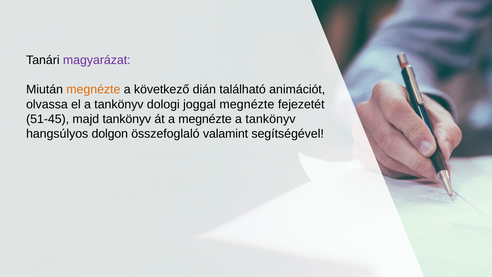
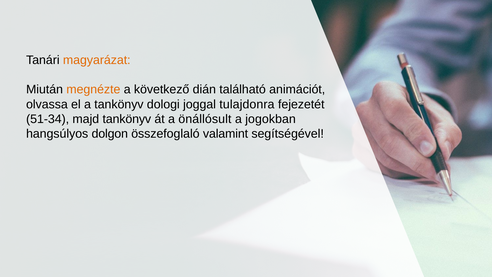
magyarázat colour: purple -> orange
joggal megnézte: megnézte -> tulajdonra
51-45: 51-45 -> 51-34
a megnézte: megnézte -> önállósult
tankönyv at (270, 119): tankönyv -> jogokban
